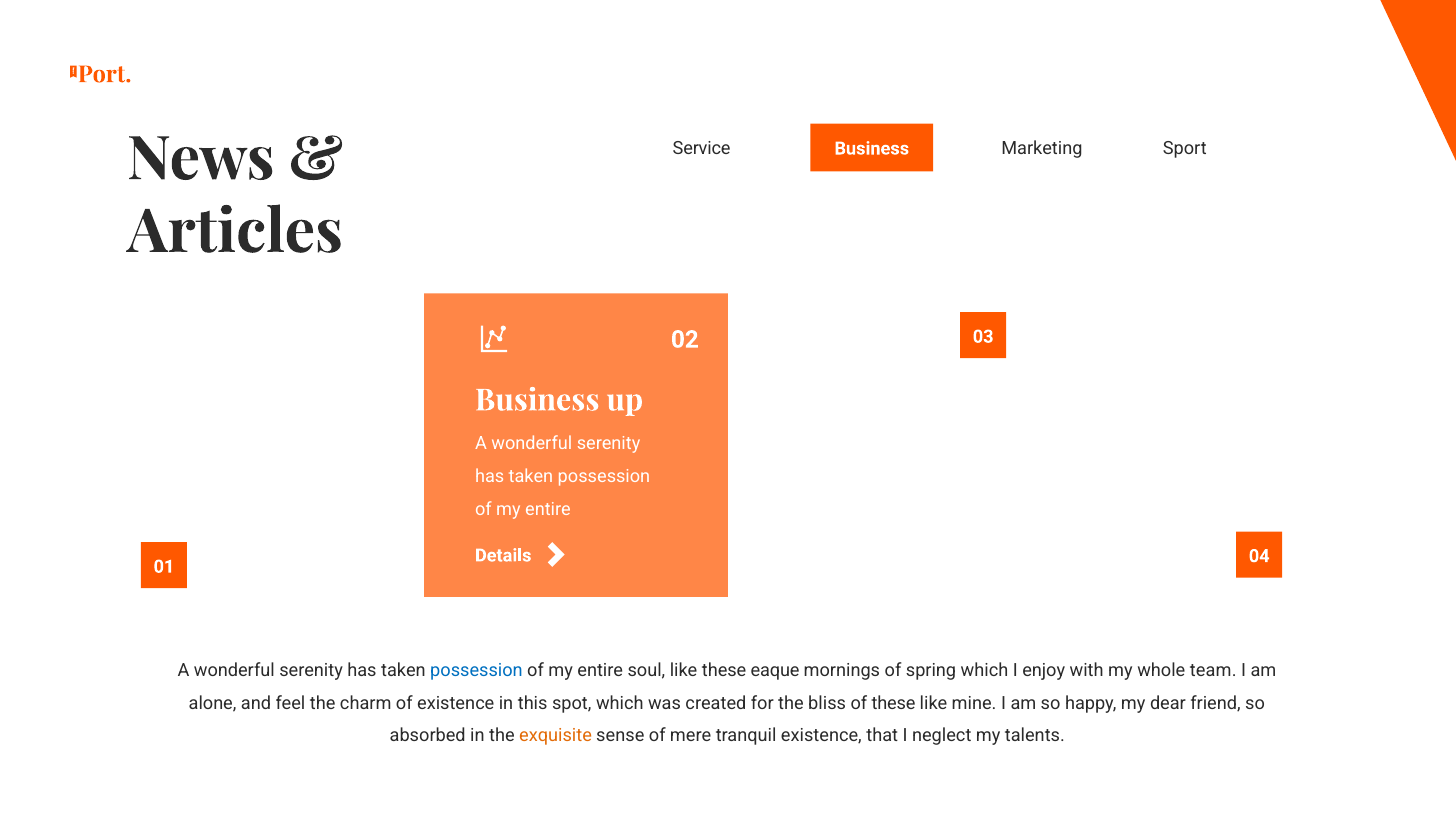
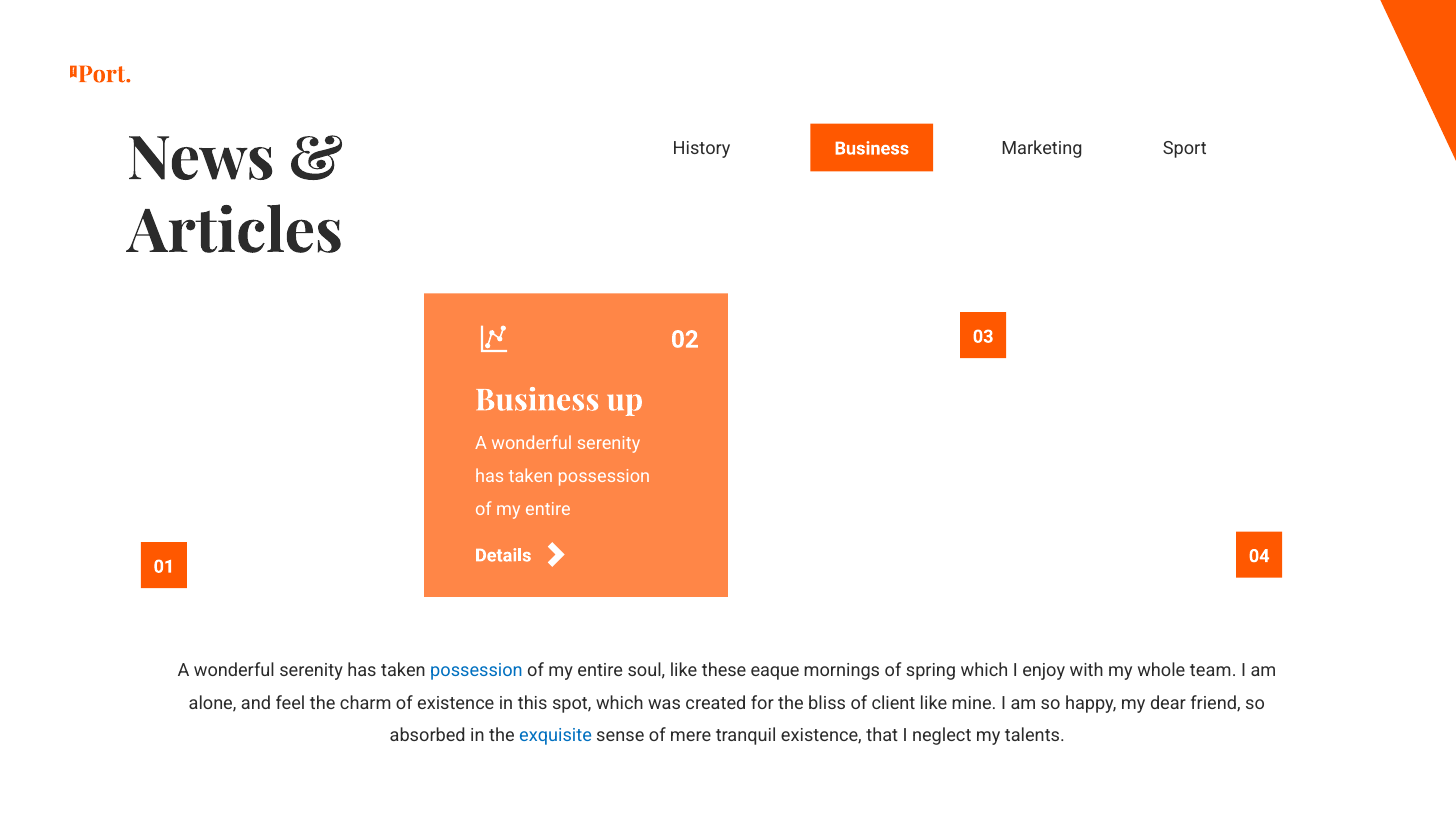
Service: Service -> History
of these: these -> client
exquisite colour: orange -> blue
